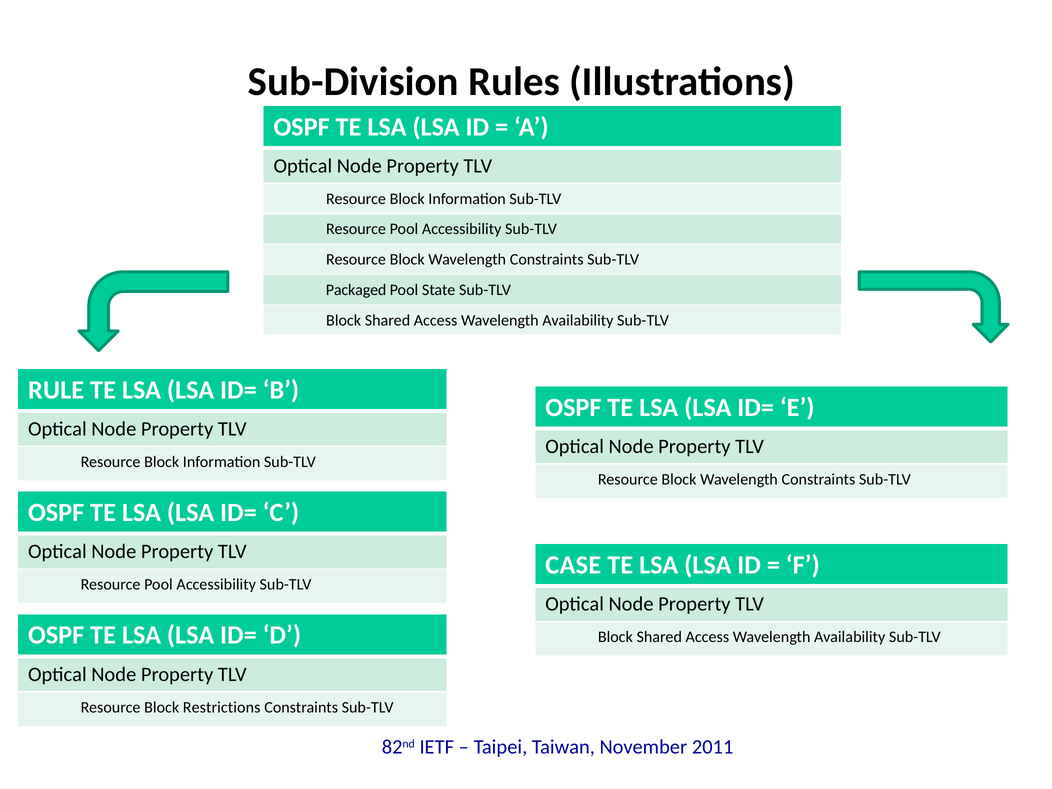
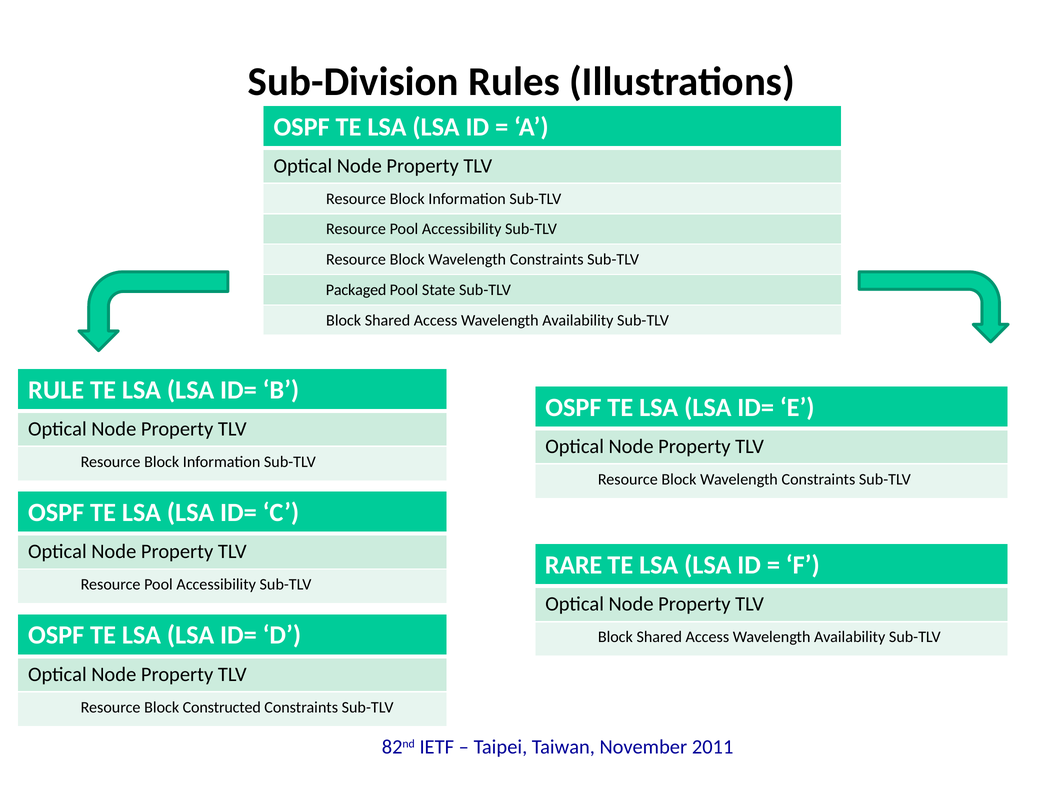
CASE: CASE -> RARE
Restrictions: Restrictions -> Constructed
